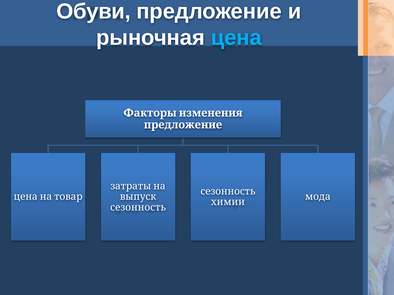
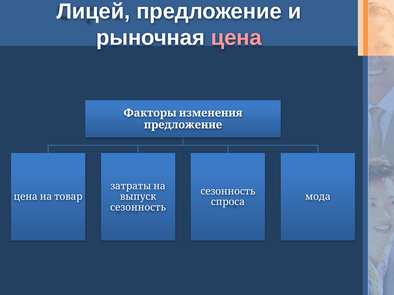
Обуви: Обуви -> Лицей
цена colour: light blue -> pink
химии: химии -> спроса
